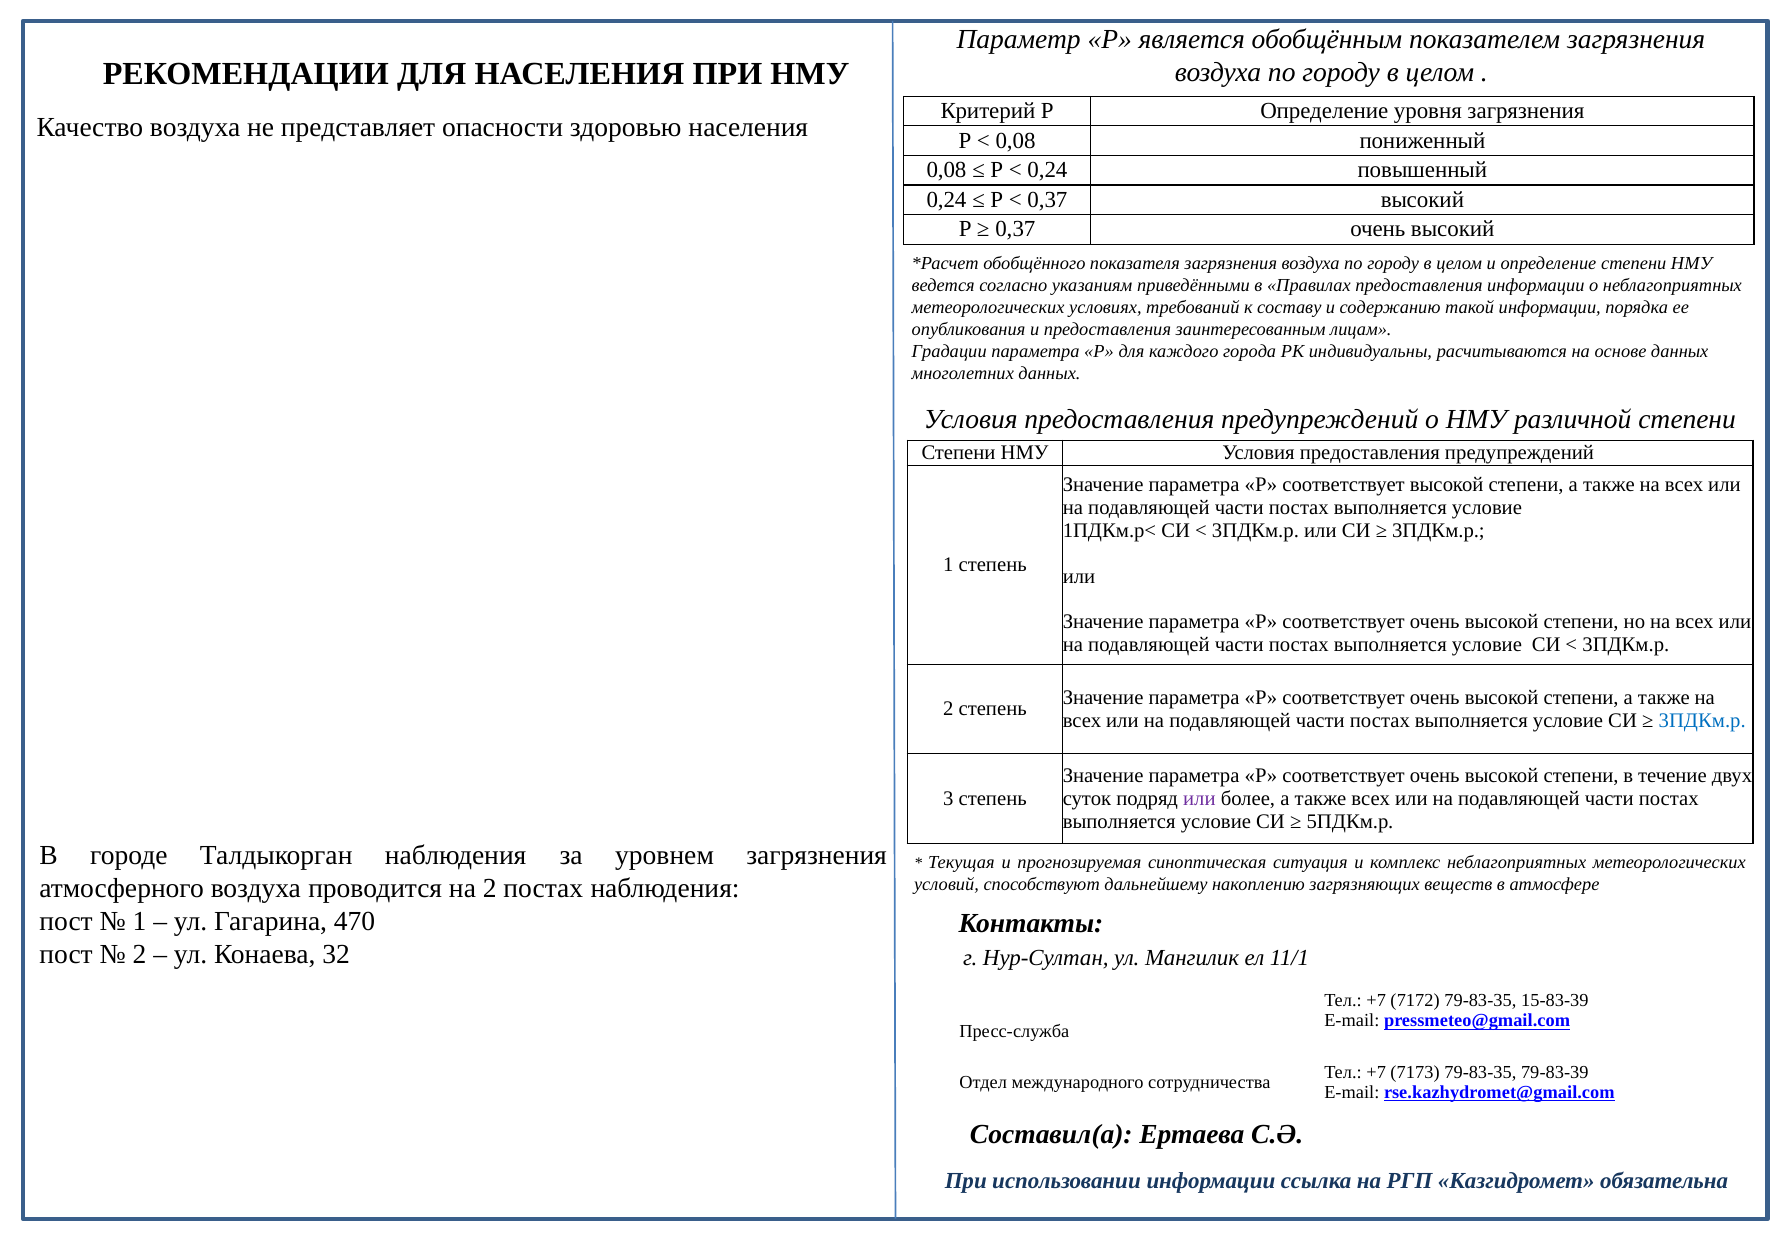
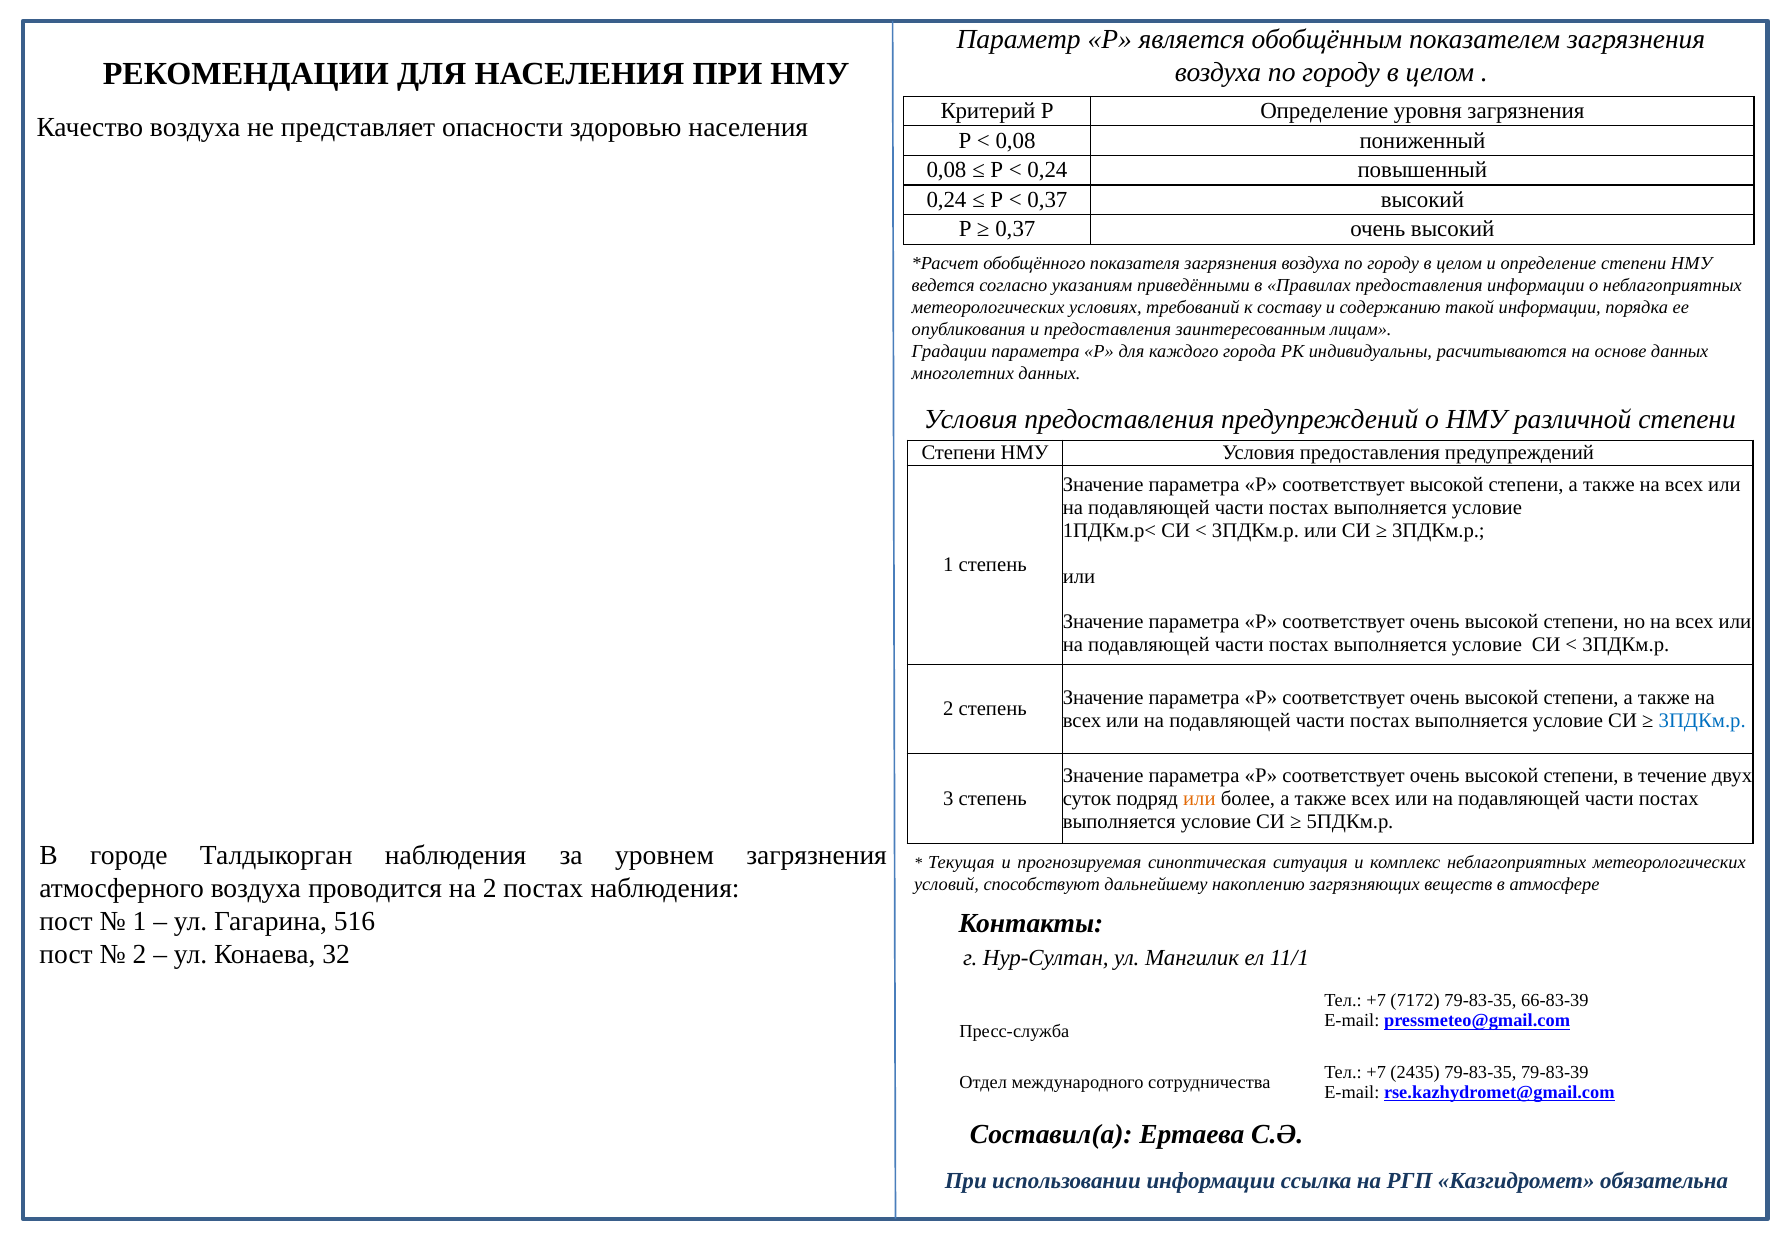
или at (1199, 799) colour: purple -> orange
470: 470 -> 516
15-83-39: 15-83-39 -> 66-83-39
7173: 7173 -> 2435
